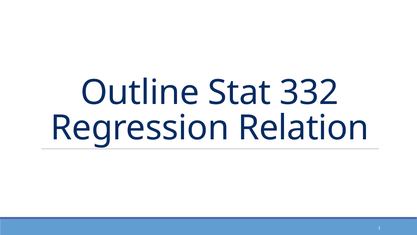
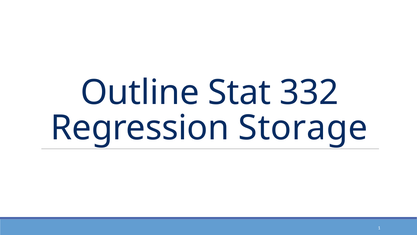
Relation: Relation -> Storage
